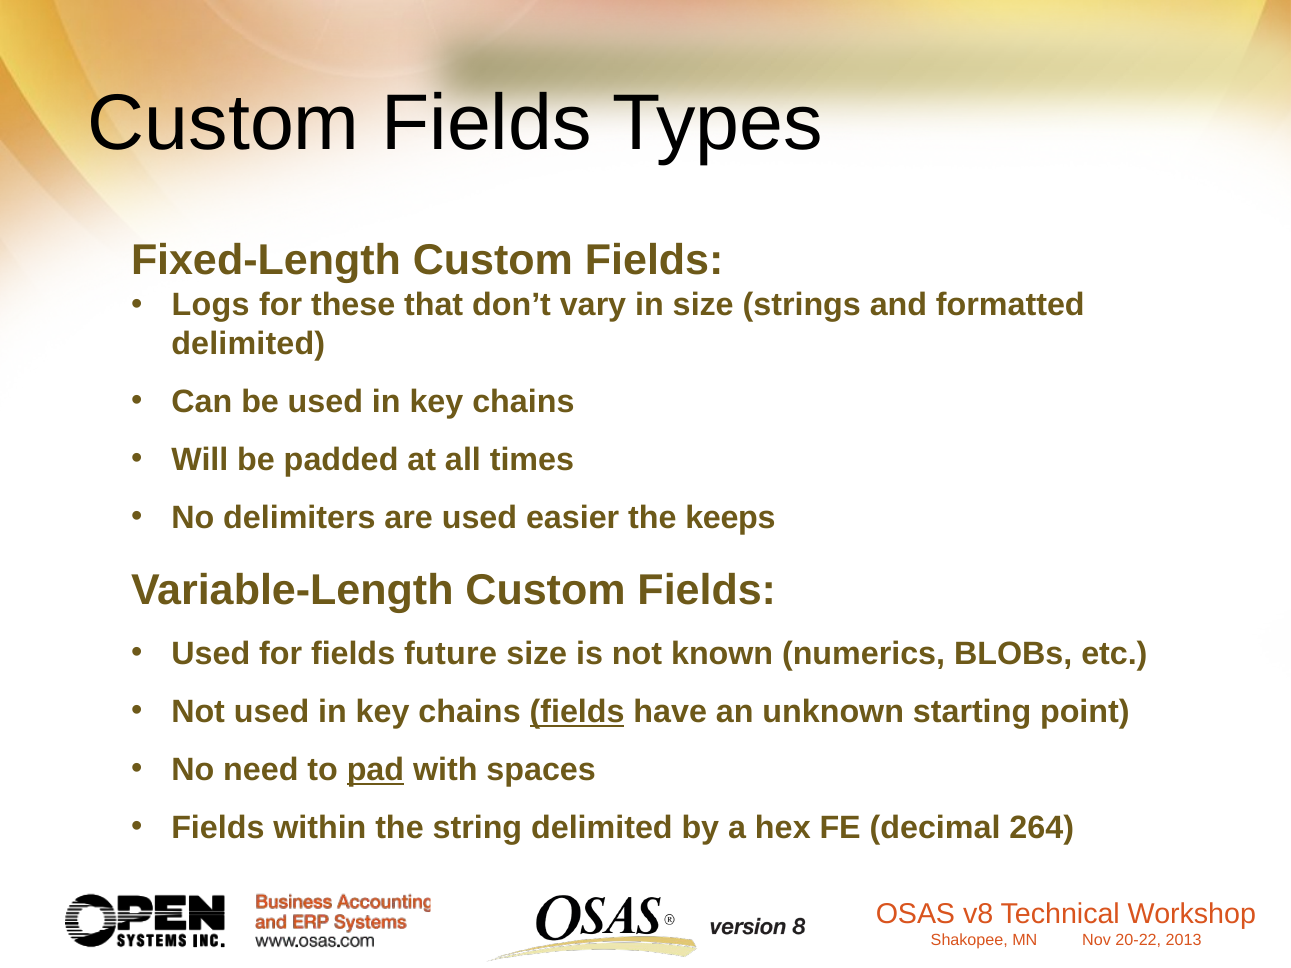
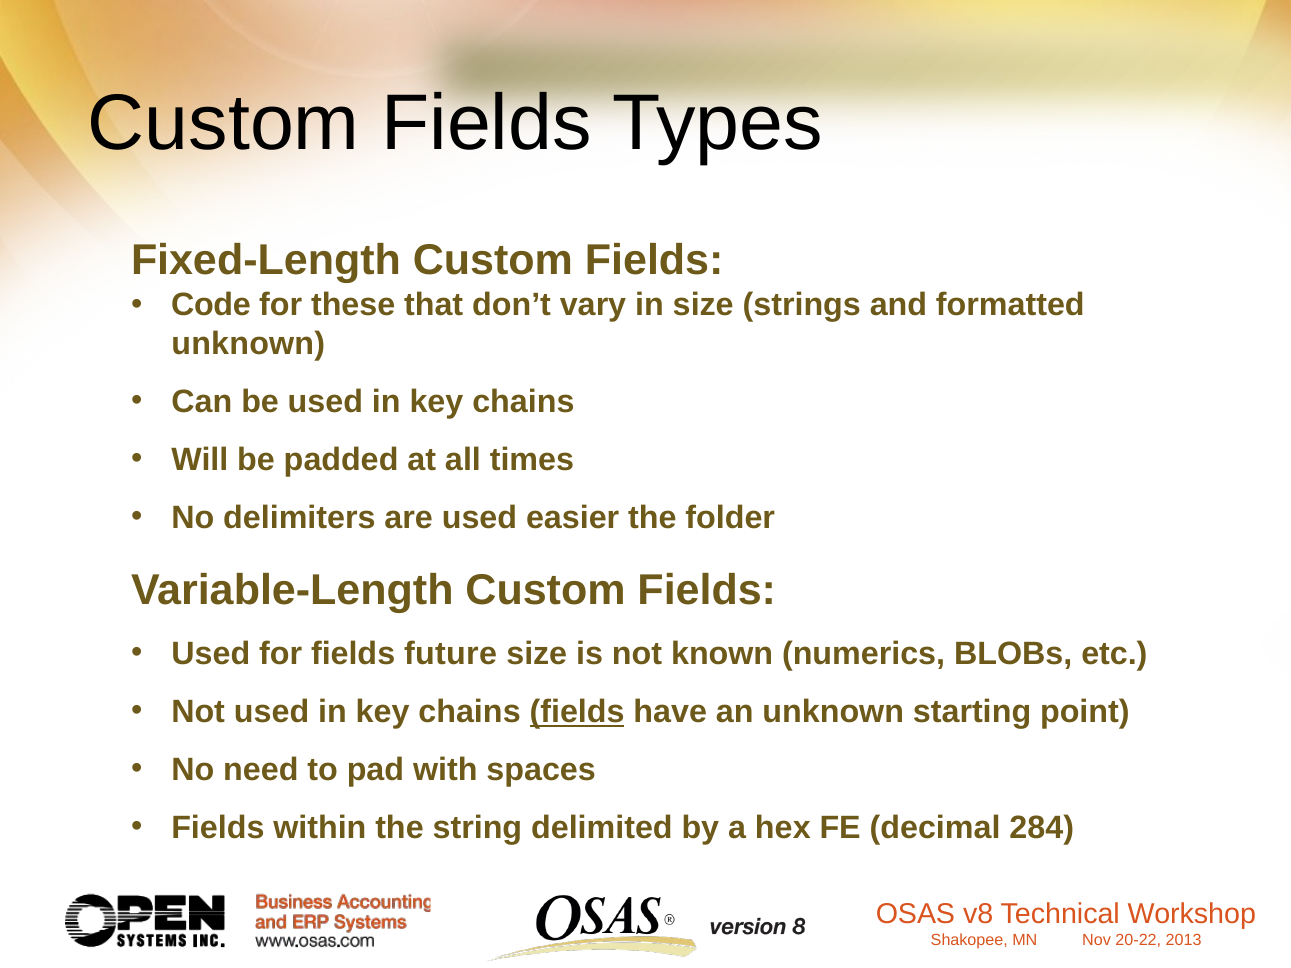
Logs: Logs -> Code
delimited at (248, 344): delimited -> unknown
keeps: keeps -> folder
pad underline: present -> none
264: 264 -> 284
